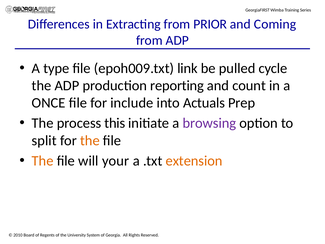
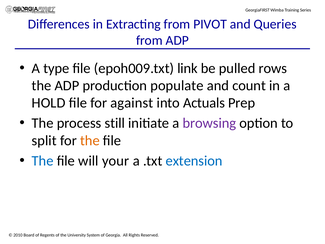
PRIOR: PRIOR -> PIVOT
Coming: Coming -> Queries
cycle: cycle -> rows
reporting: reporting -> populate
ONCE: ONCE -> HOLD
include: include -> against
this: this -> still
The at (43, 161) colour: orange -> blue
extension colour: orange -> blue
